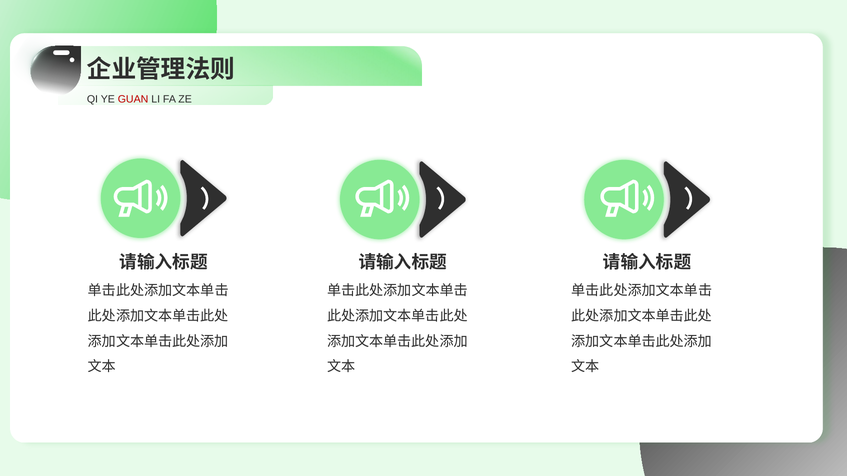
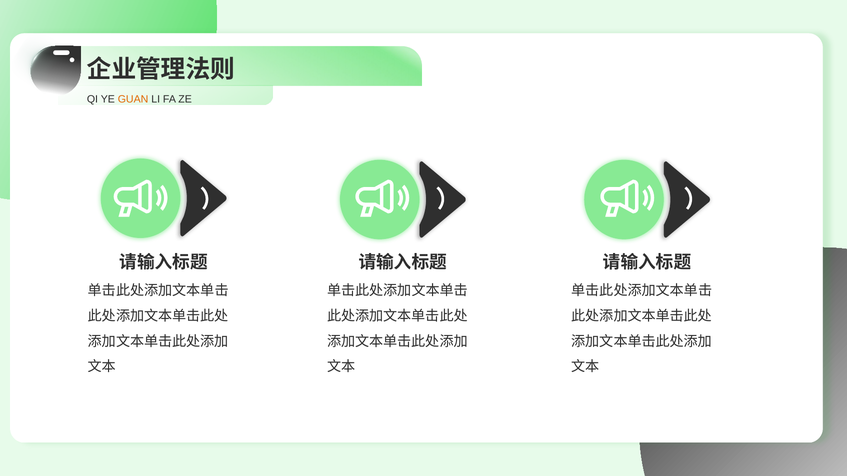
GUAN colour: red -> orange
